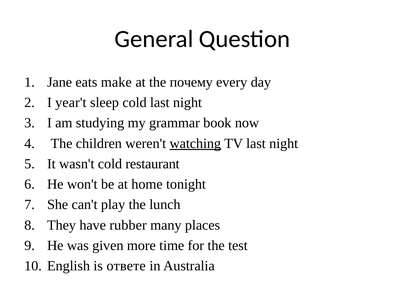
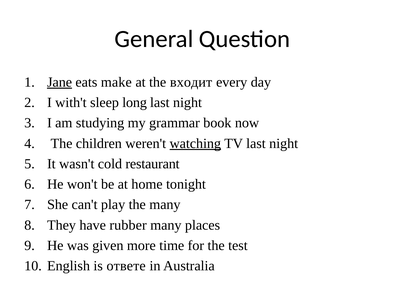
Jane underline: none -> present
почему: почему -> входит
year't: year't -> with't
sleep cold: cold -> long
the lunch: lunch -> many
